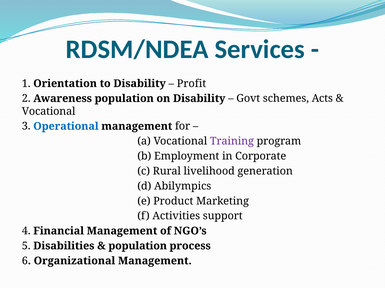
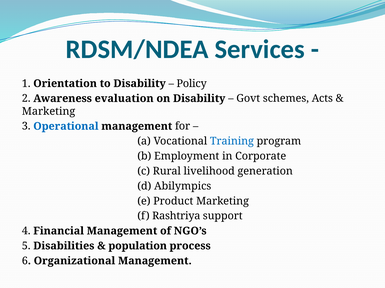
Profit: Profit -> Policy
Awareness population: population -> evaluation
Vocational at (49, 112): Vocational -> Marketing
Training colour: purple -> blue
Activities: Activities -> Rashtriya
